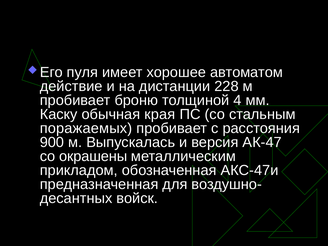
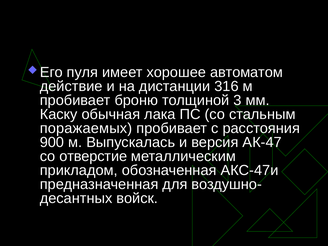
228: 228 -> 316
4: 4 -> 3
края: края -> лака
окрашены: окрашены -> отверстие
